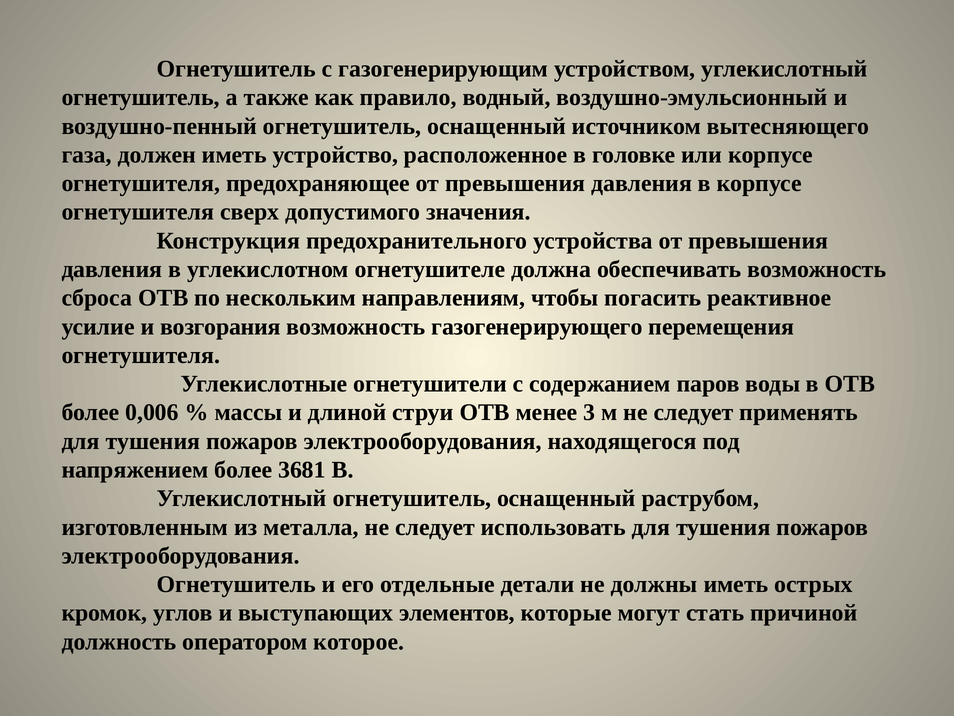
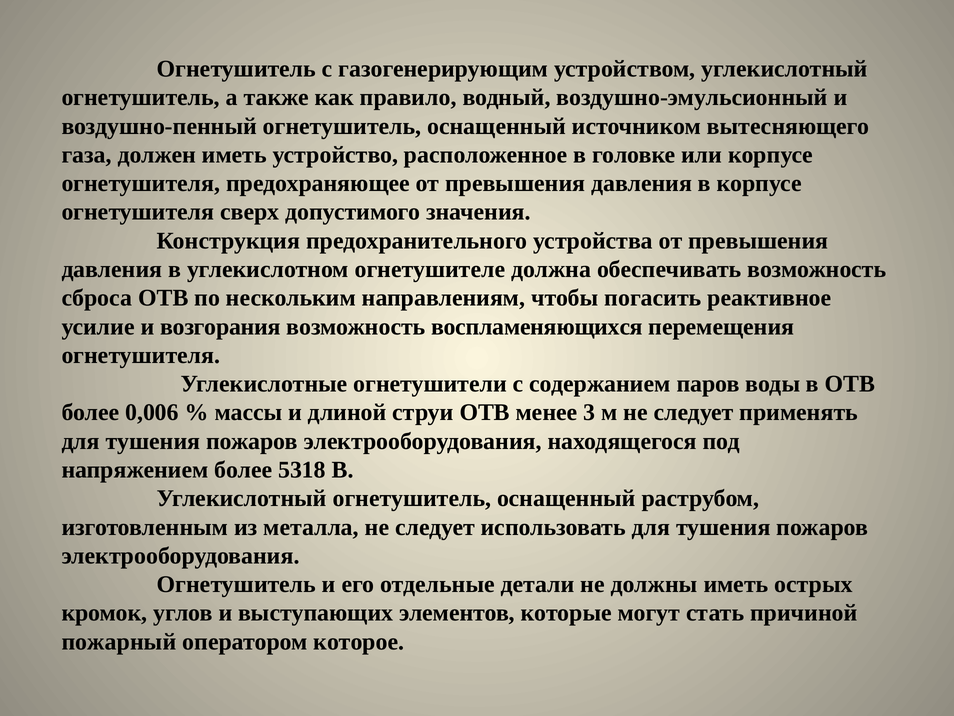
газогенерирующего: газогенерирующего -> воспламеняющихся
3681: 3681 -> 5318
должность: должность -> пожарный
